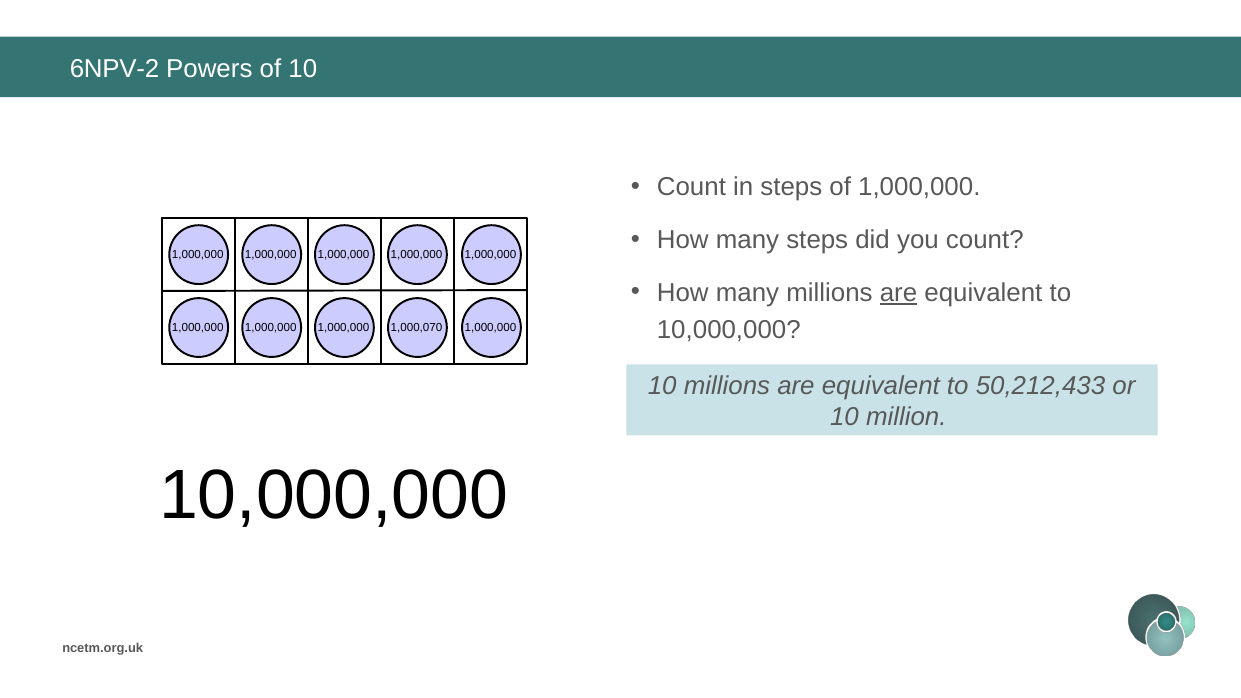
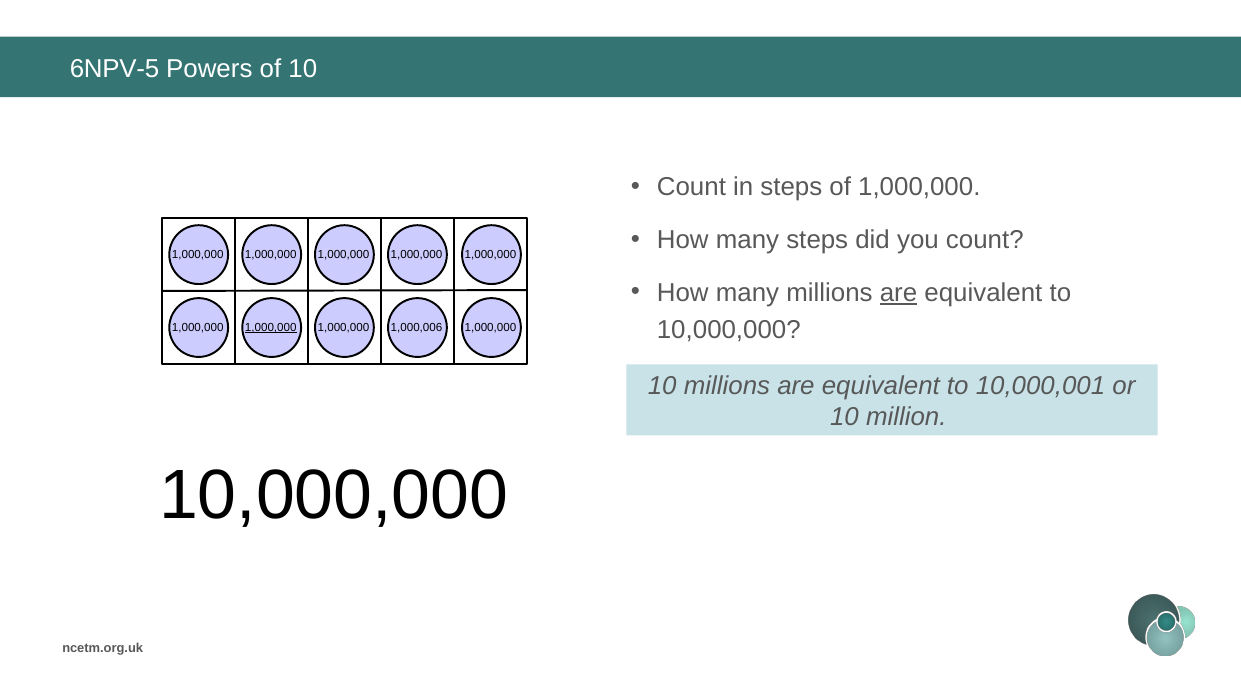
6NPV-2: 6NPV-2 -> 6NPV-5
1,000,000 at (271, 327) underline: none -> present
1,000,070: 1,000,070 -> 1,000,006
50,212,433: 50,212,433 -> 10,000,001
